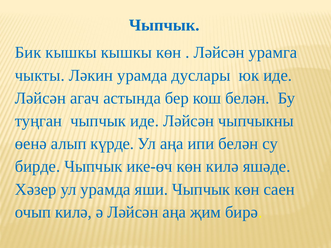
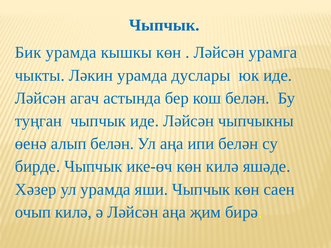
Бик кышкы: кышкы -> урамда
алып күрде: күрде -> белән
